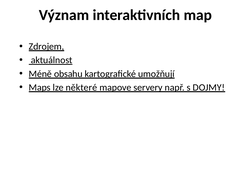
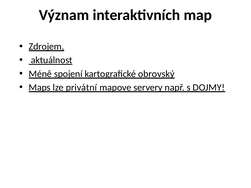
obsahu: obsahu -> spojení
umožňují: umožňují -> obrovský
některé: některé -> privátní
